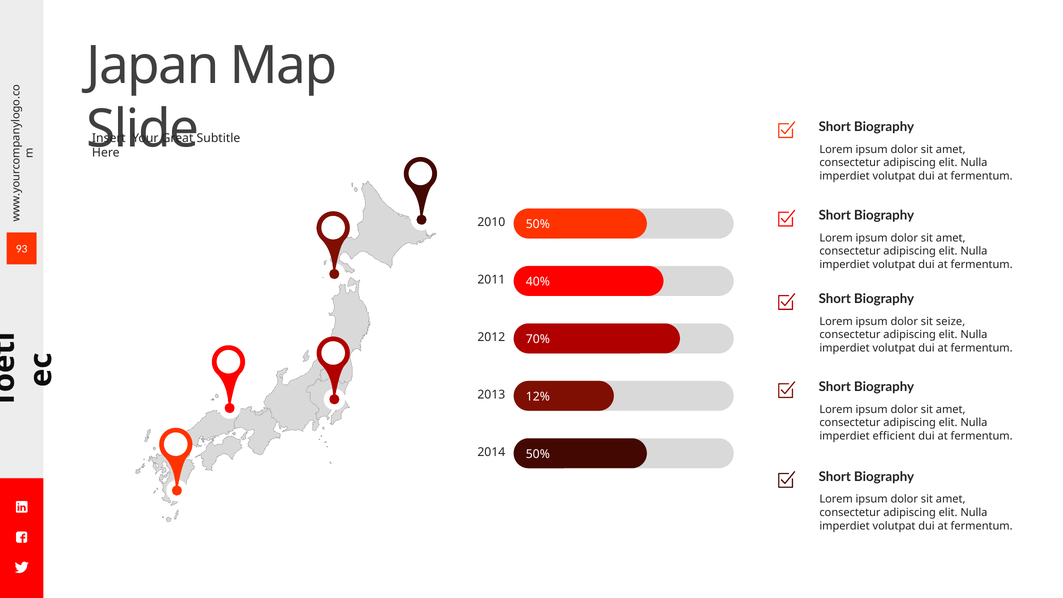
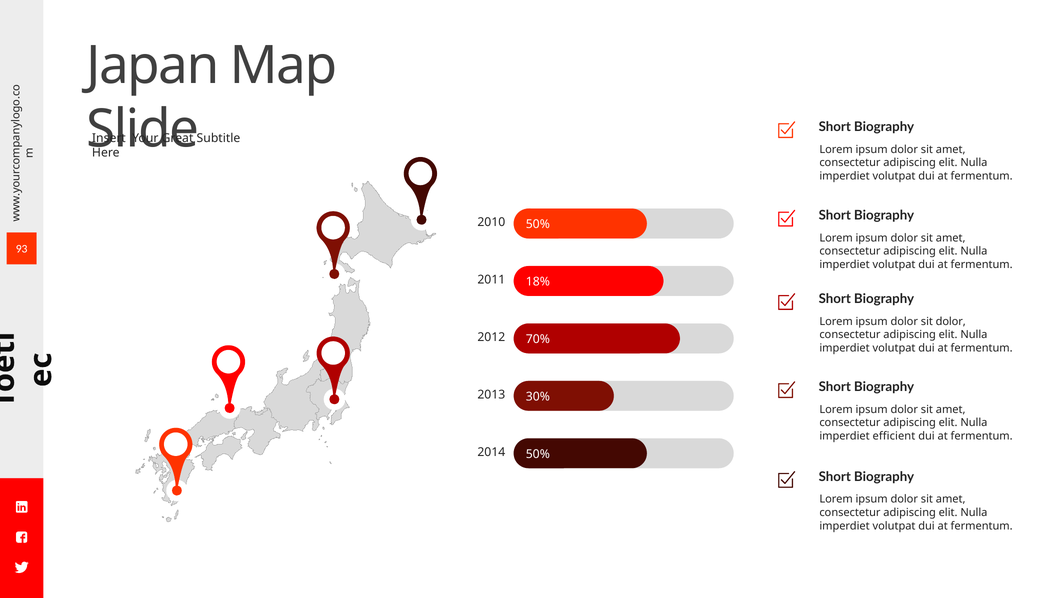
40%: 40% -> 18%
sit seize: seize -> dolor
12%: 12% -> 30%
